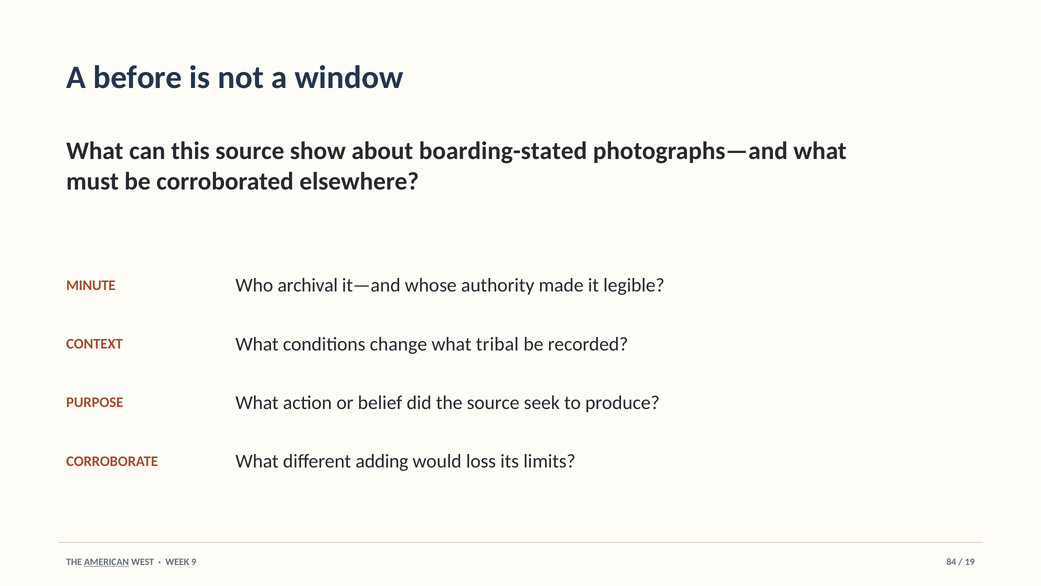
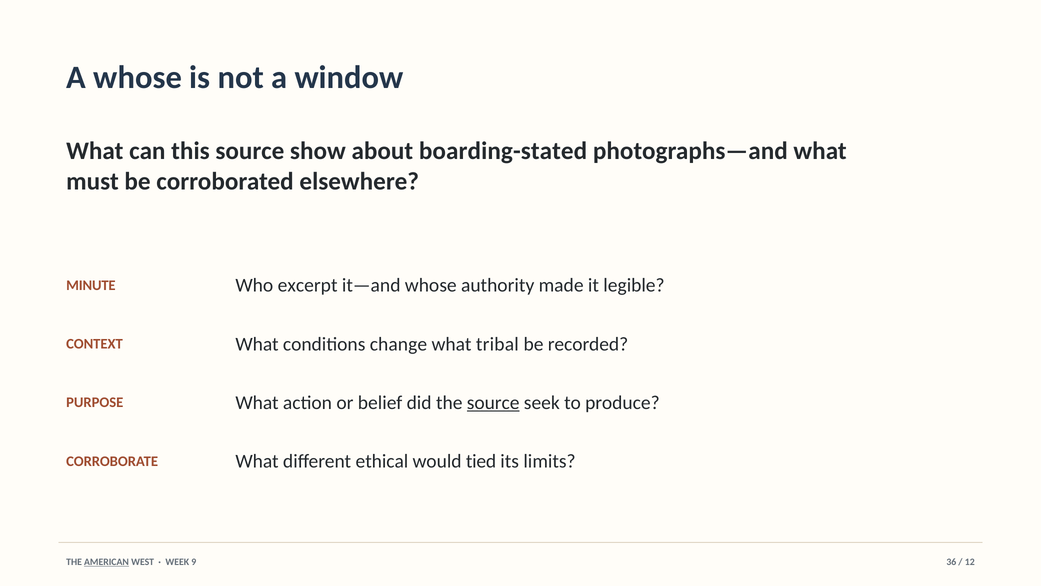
A before: before -> whose
archival: archival -> excerpt
source at (493, 402) underline: none -> present
adding: adding -> ethical
loss: loss -> tied
84: 84 -> 36
19: 19 -> 12
